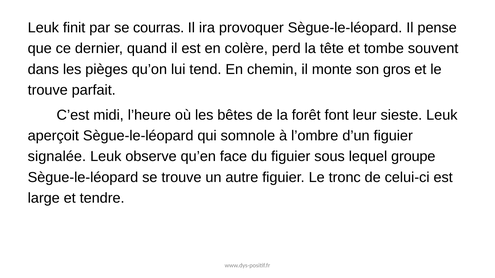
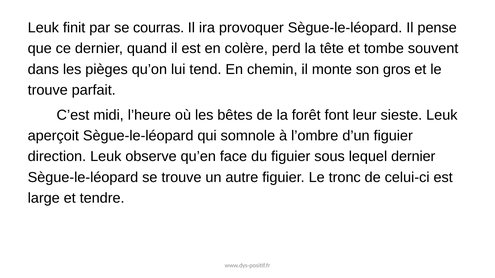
signalée: signalée -> direction
lequel groupe: groupe -> dernier
